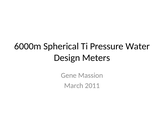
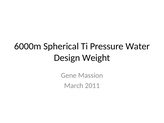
Meters: Meters -> Weight
